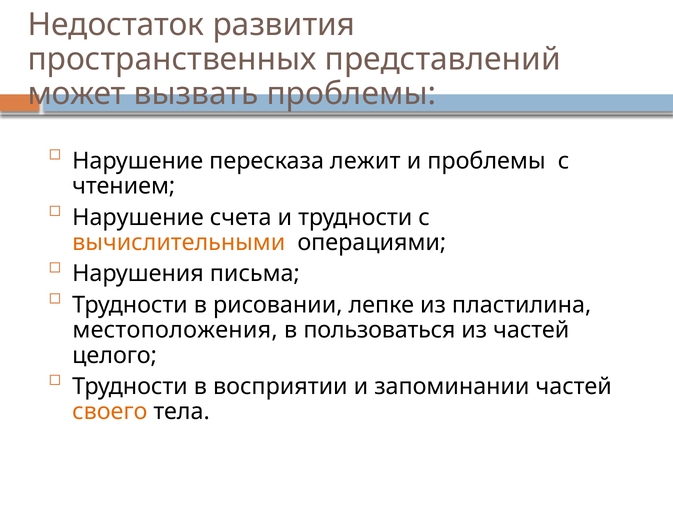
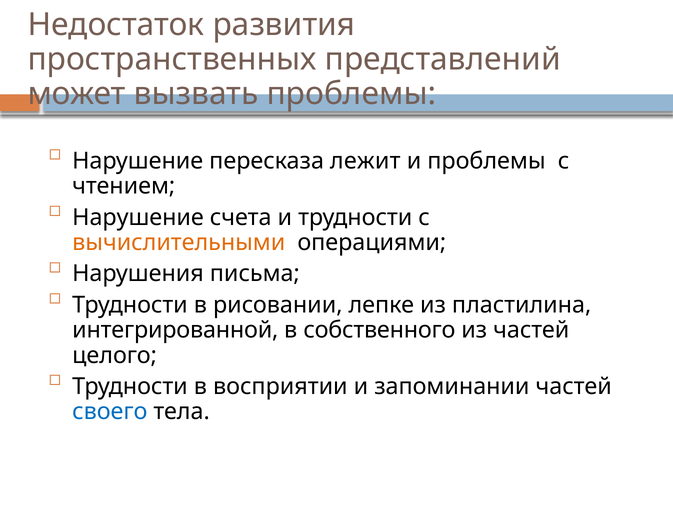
местоположения: местоположения -> интегрированной
пользоваться: пользоваться -> собственного
своего colour: orange -> blue
